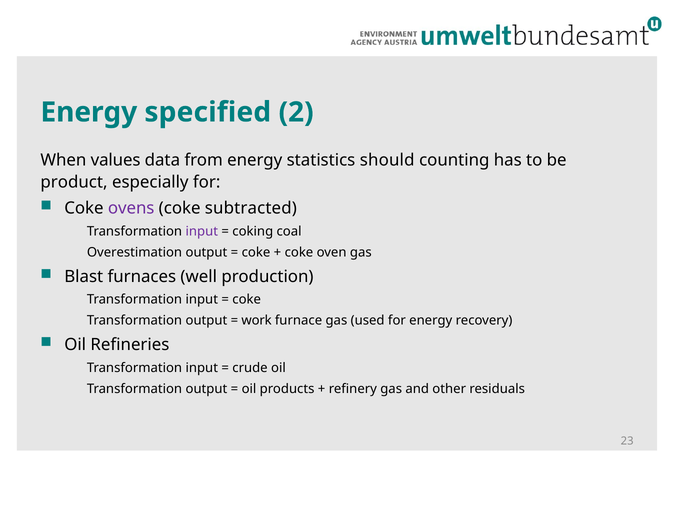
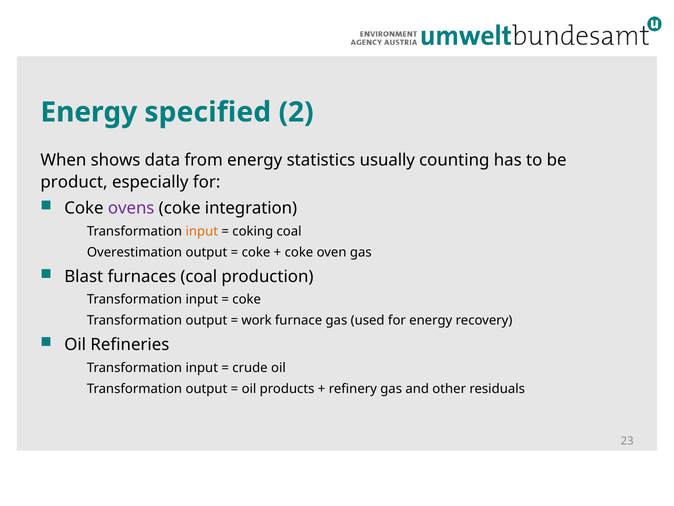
values: values -> shows
should: should -> usually
subtracted: subtracted -> integration
input at (202, 231) colour: purple -> orange
furnaces well: well -> coal
